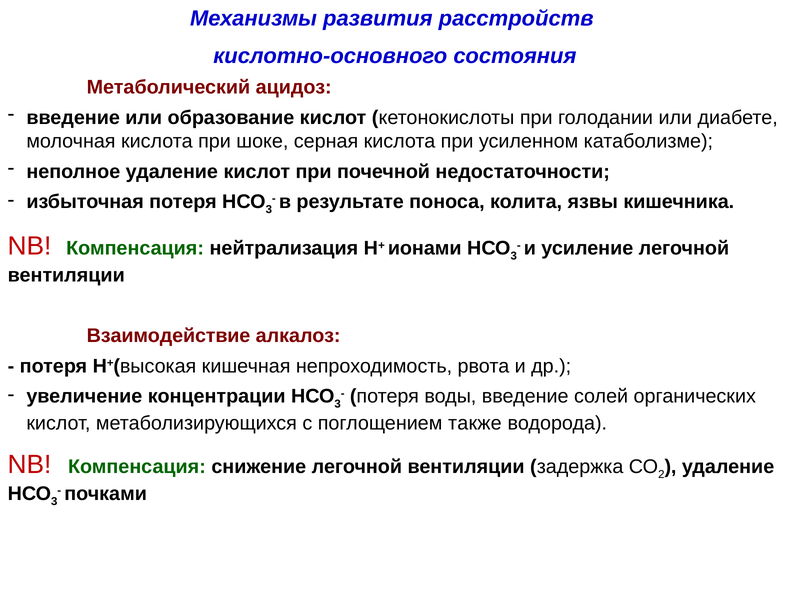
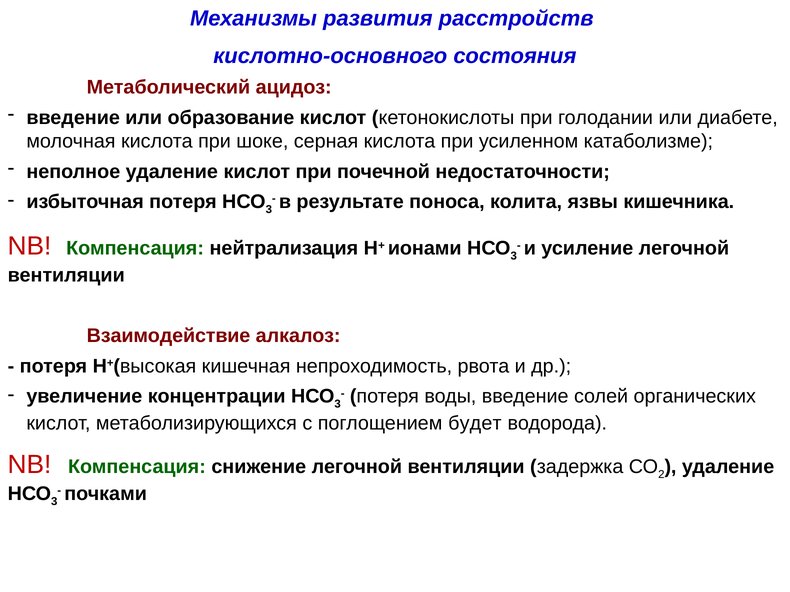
также: также -> будет
